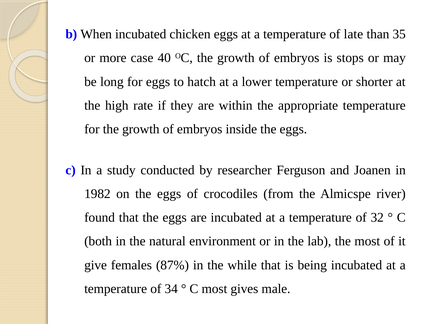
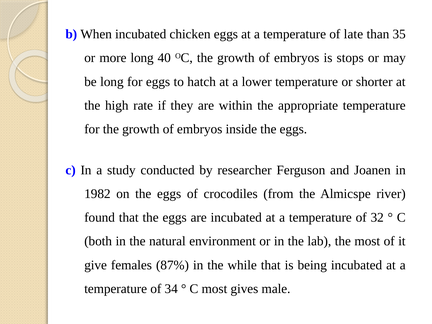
more case: case -> long
